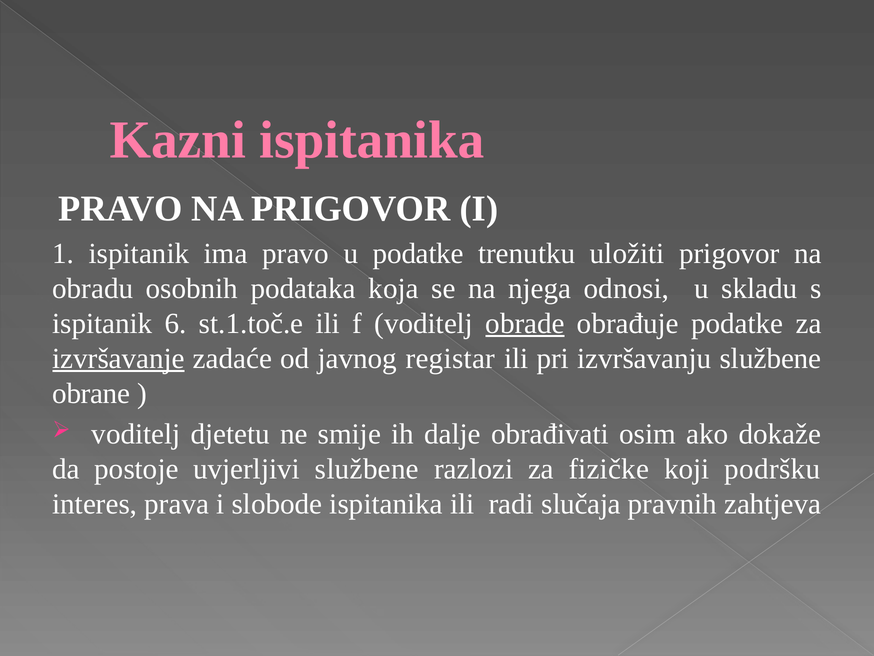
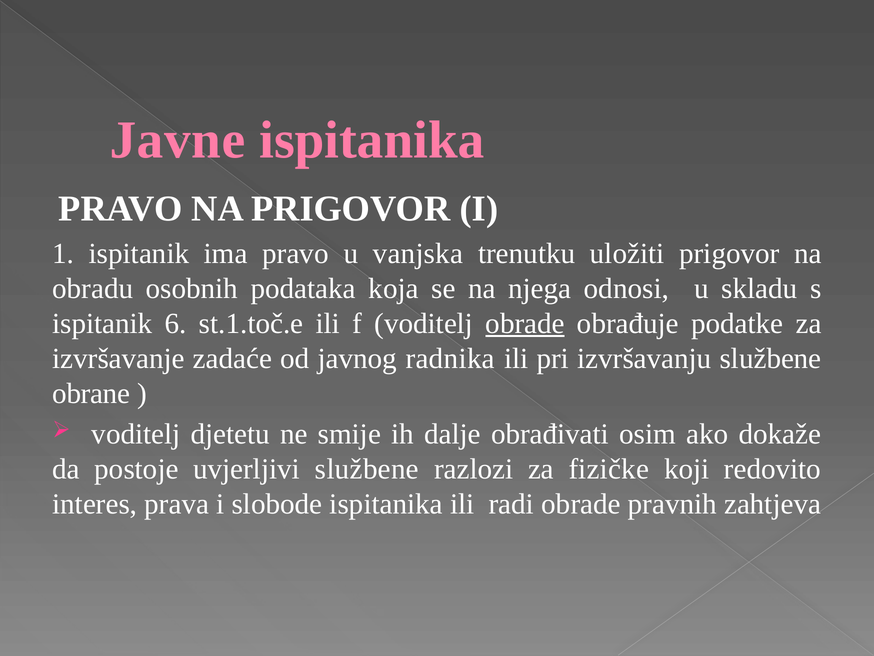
Kazni: Kazni -> Javne
u podatke: podatke -> vanjska
izvršavanje underline: present -> none
registar: registar -> radnika
podršku: podršku -> redovito
radi slučaja: slučaja -> obrade
